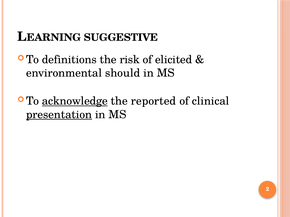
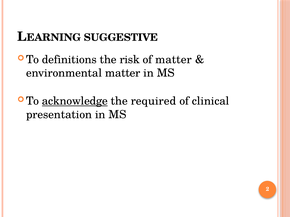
of elicited: elicited -> matter
environmental should: should -> matter
reported: reported -> required
presentation underline: present -> none
